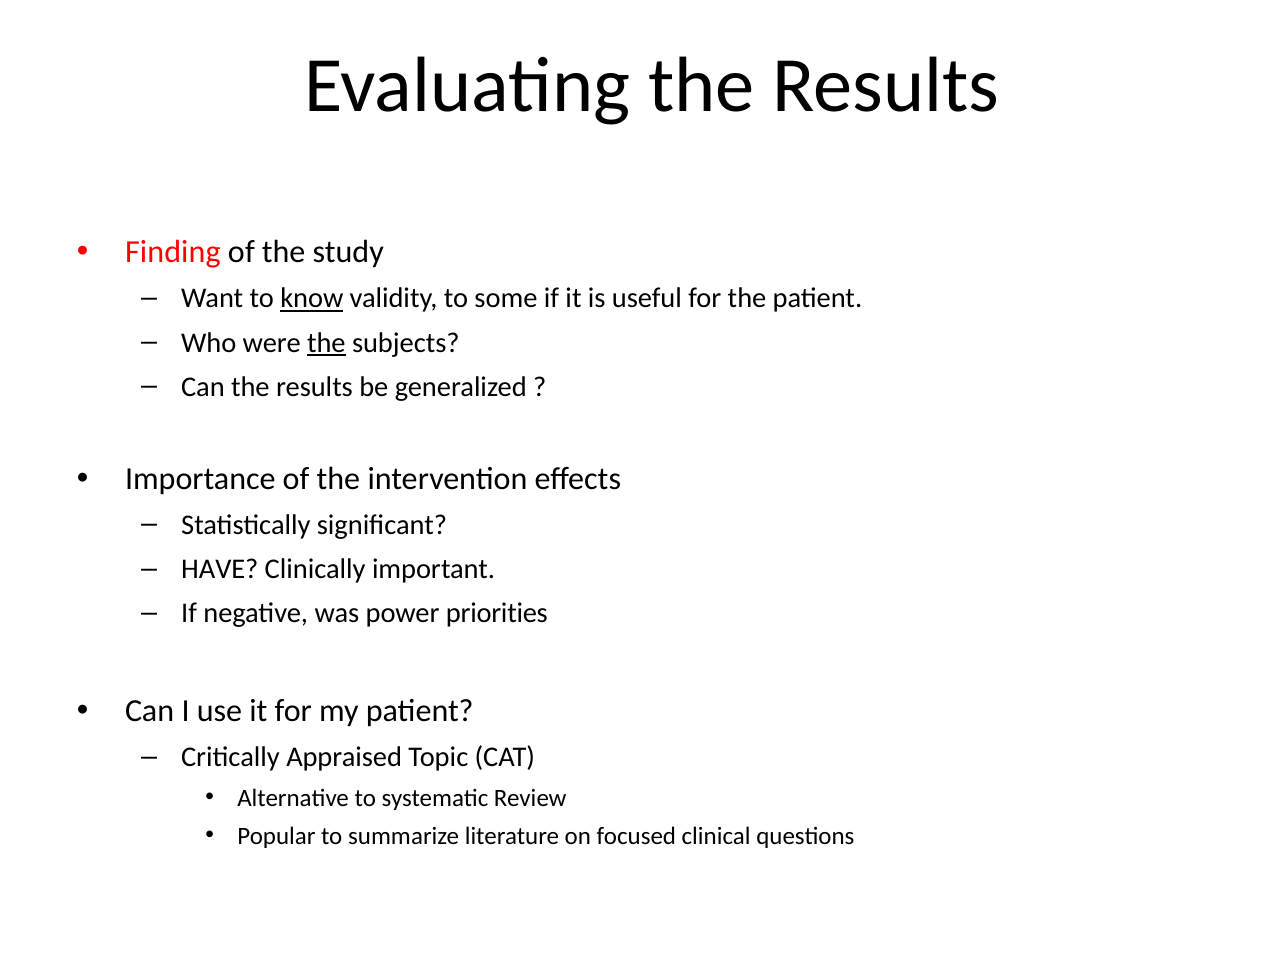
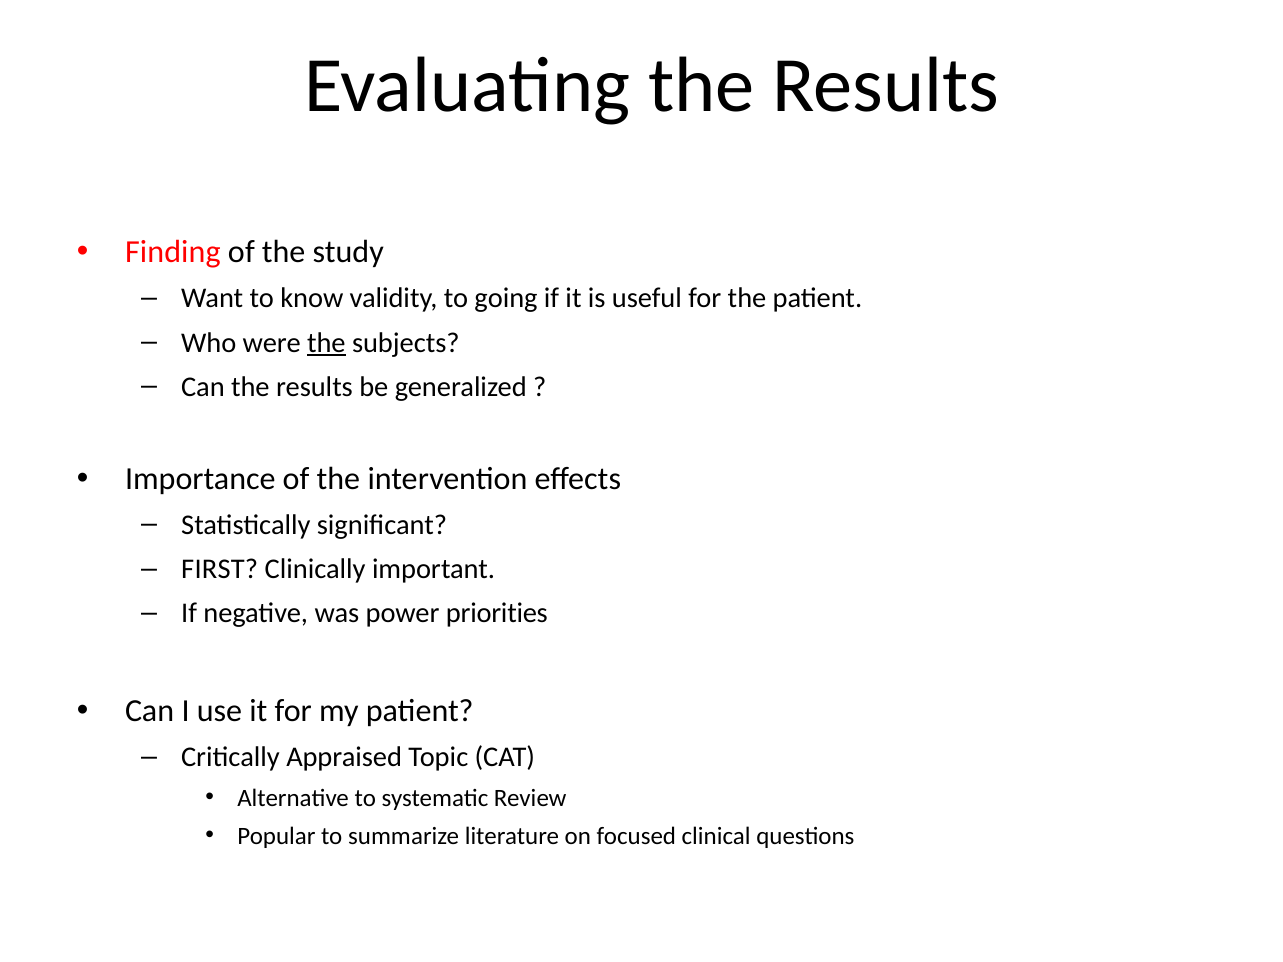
know underline: present -> none
some: some -> going
HAVE: HAVE -> FIRST
